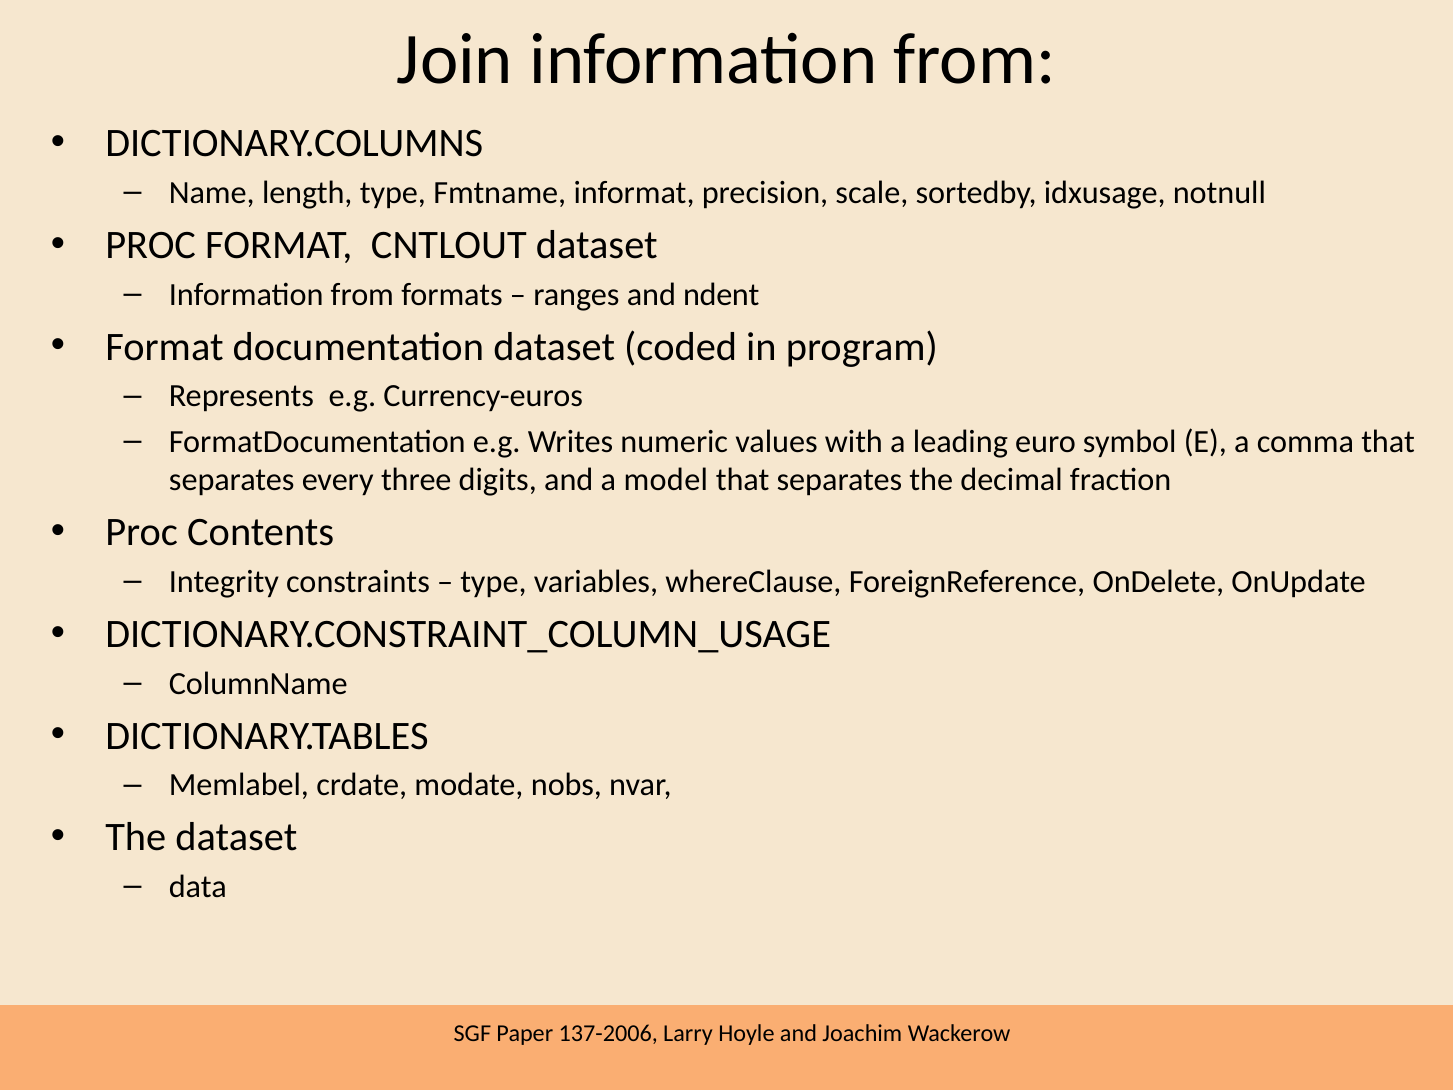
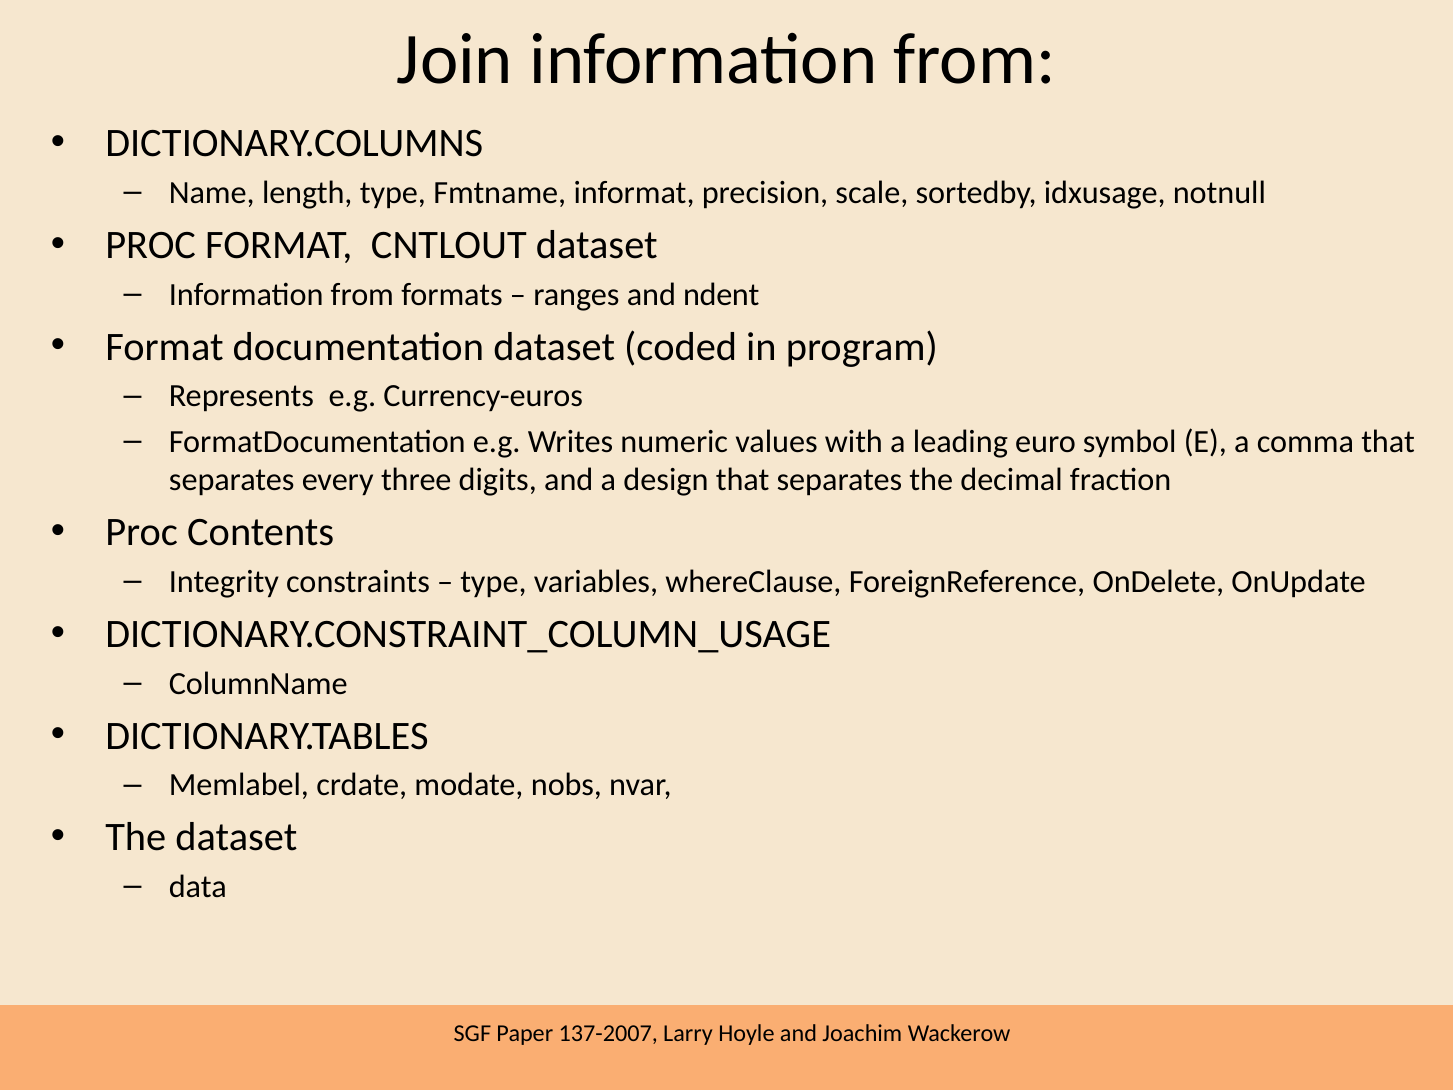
model: model -> design
137-2006: 137-2006 -> 137-2007
